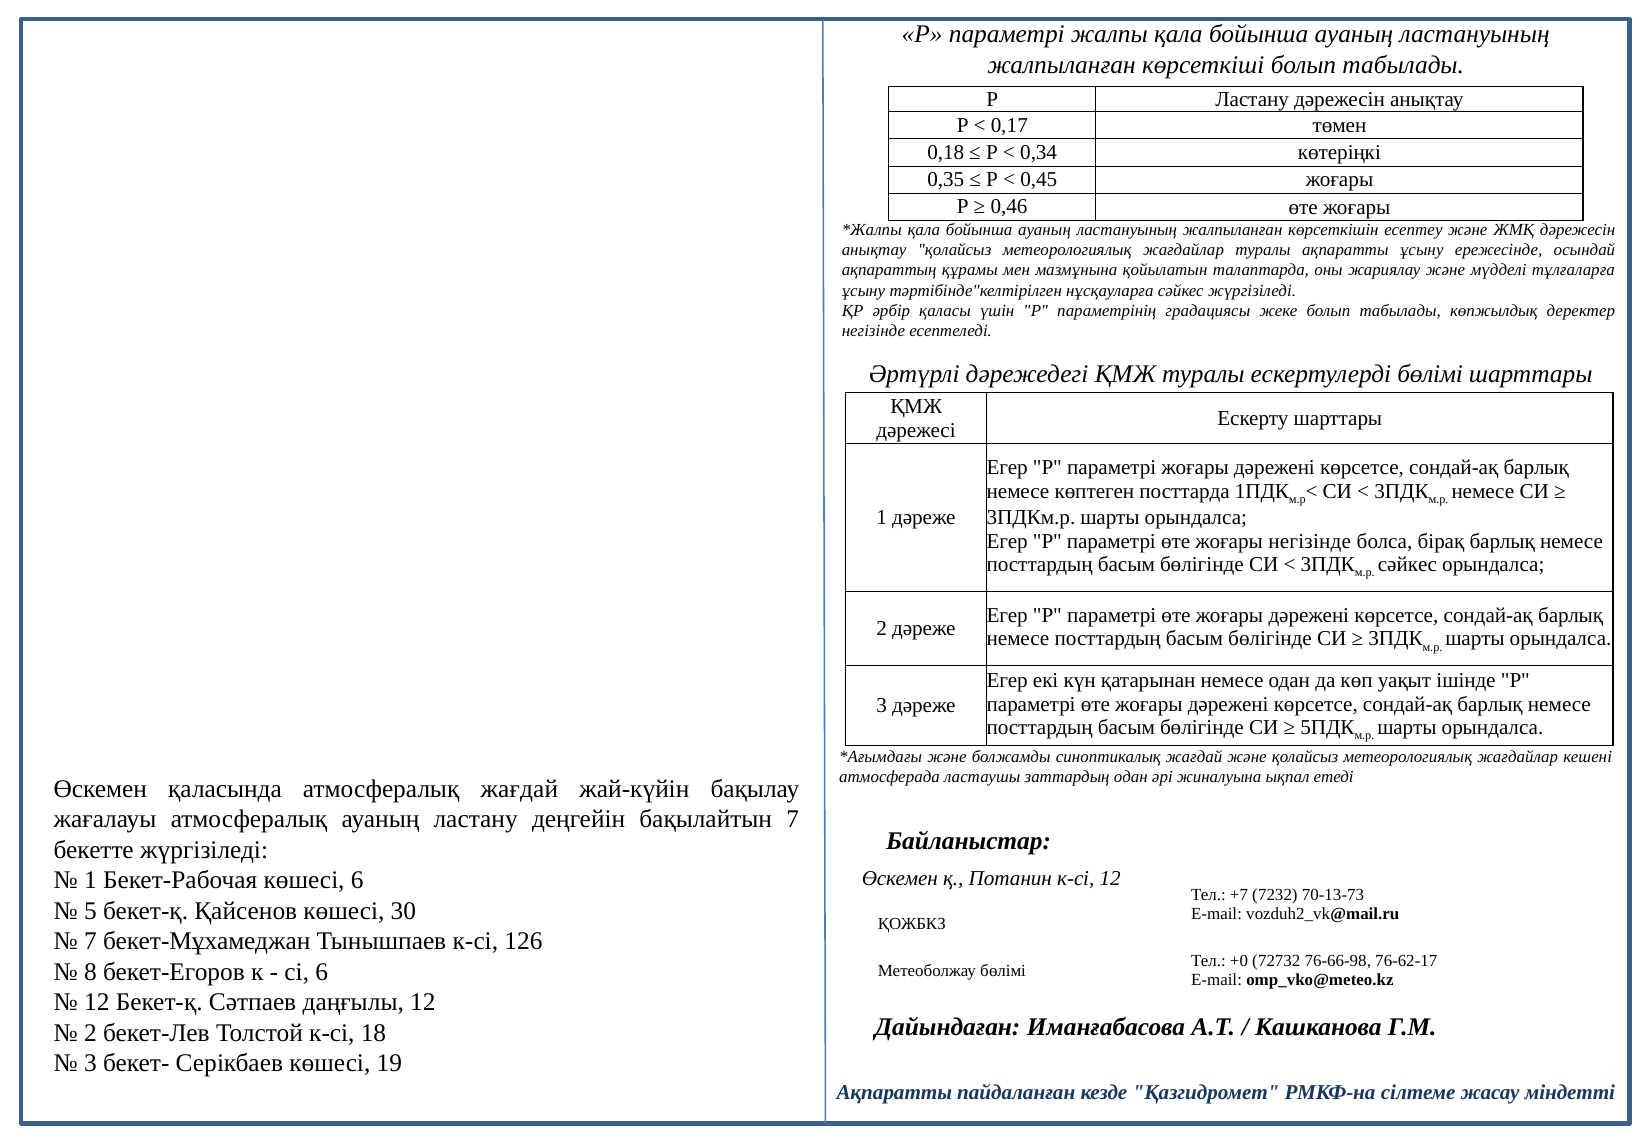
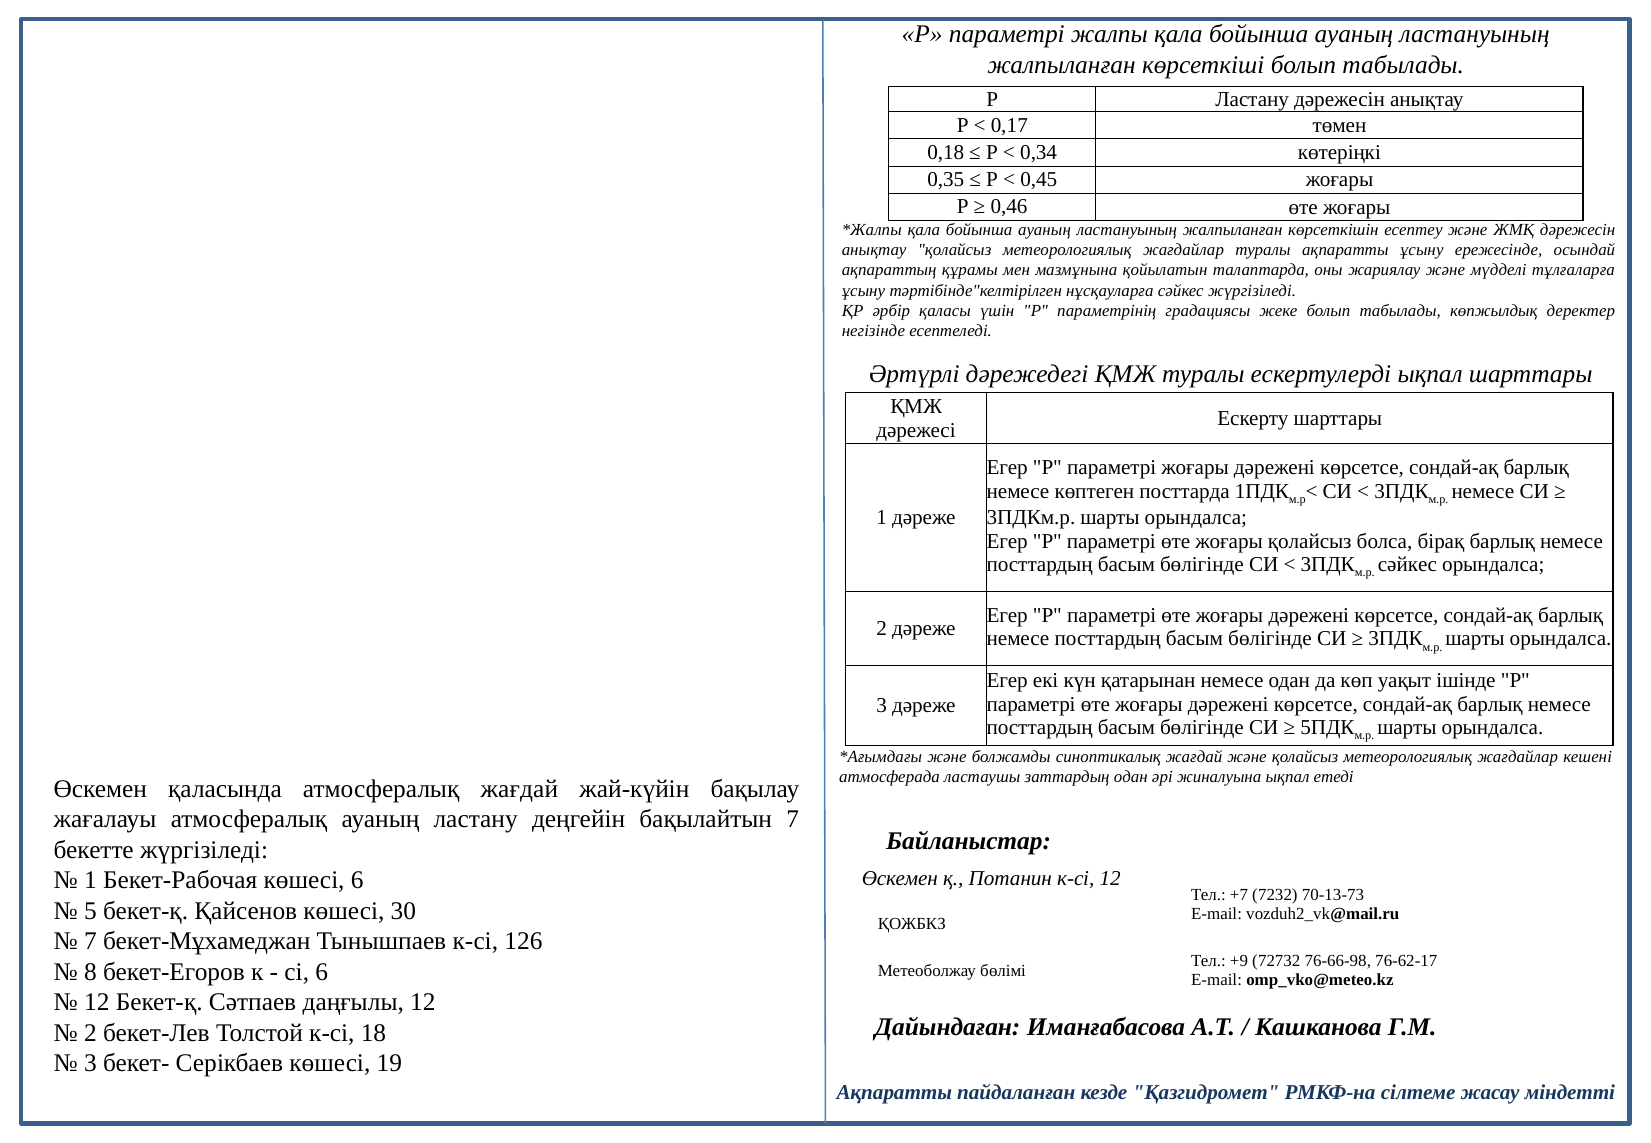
ескертулерді бөлімі: бөлімі -> ықпал
жоғары негізінде: негізінде -> қолайсыз
+0: +0 -> +9
